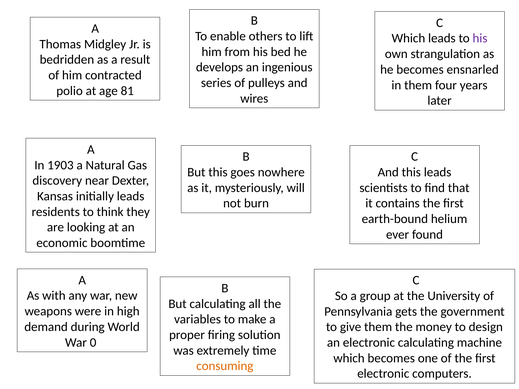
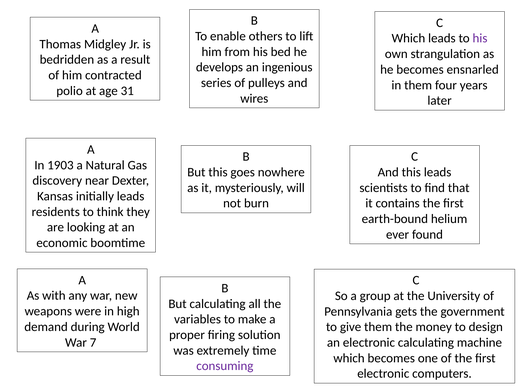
81: 81 -> 31
0: 0 -> 7
consuming colour: orange -> purple
